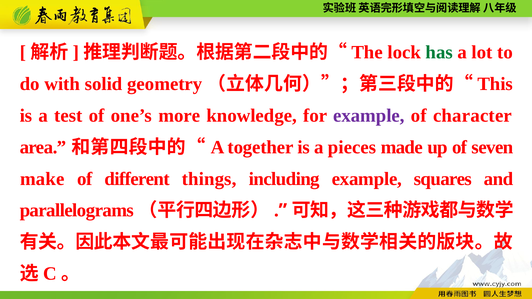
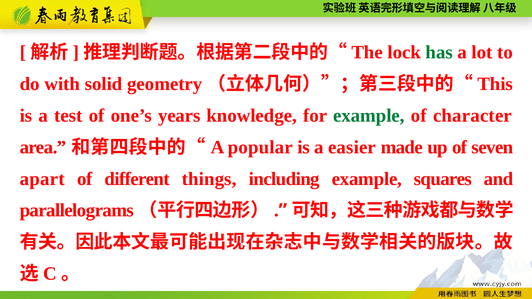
more: more -> years
example at (369, 116) colour: purple -> green
together: together -> popular
pieces: pieces -> easier
make: make -> apart
